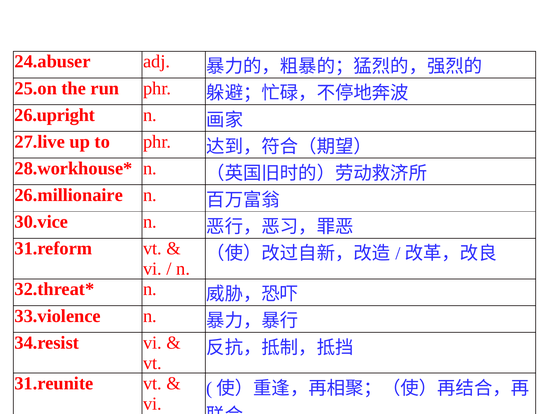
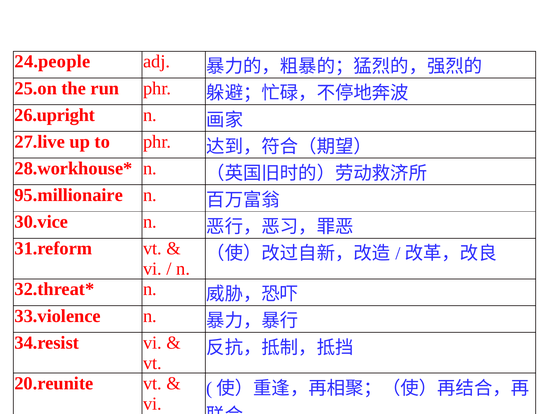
24.abuser: 24.abuser -> 24.people
26.millionaire: 26.millionaire -> 95.millionaire
31.reunite: 31.reunite -> 20.reunite
